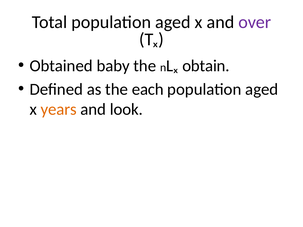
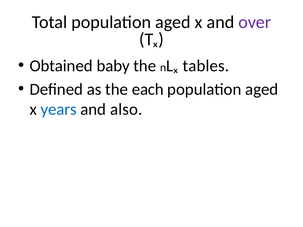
obtain: obtain -> tables
years colour: orange -> blue
look: look -> also
